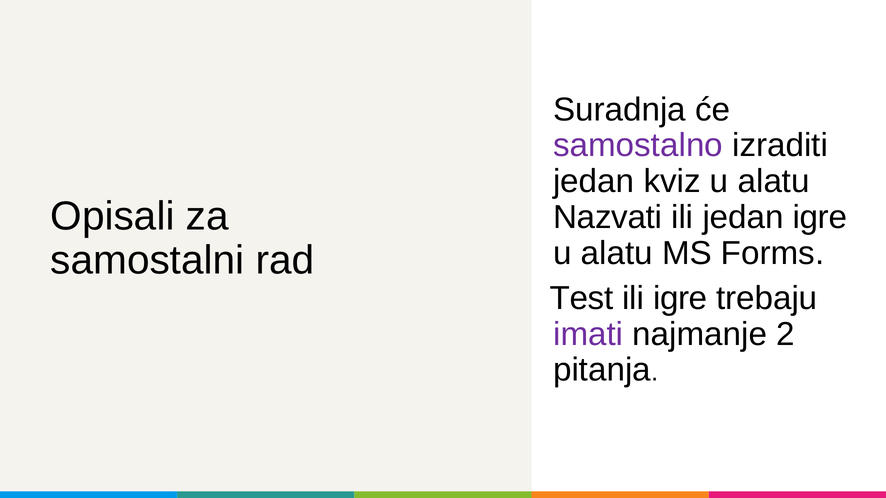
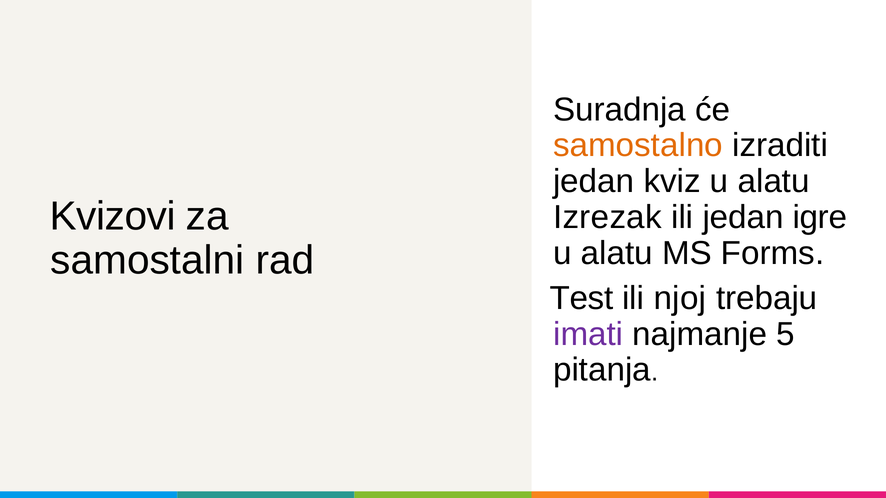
samostalno colour: purple -> orange
Opisali: Opisali -> Kvizovi
Nazvati: Nazvati -> Izrezak
ili igre: igre -> njoj
2: 2 -> 5
